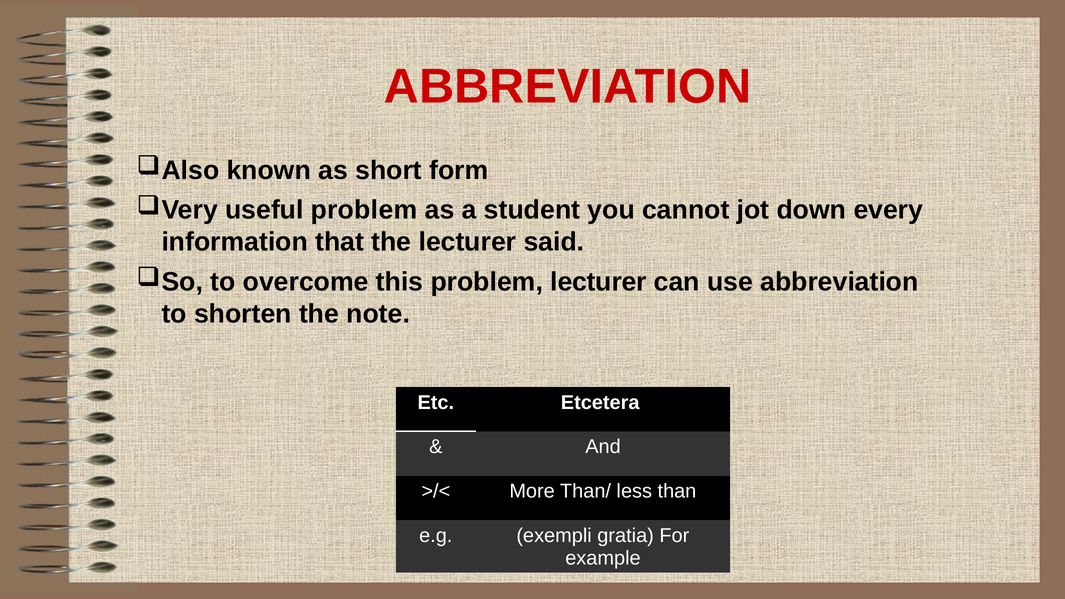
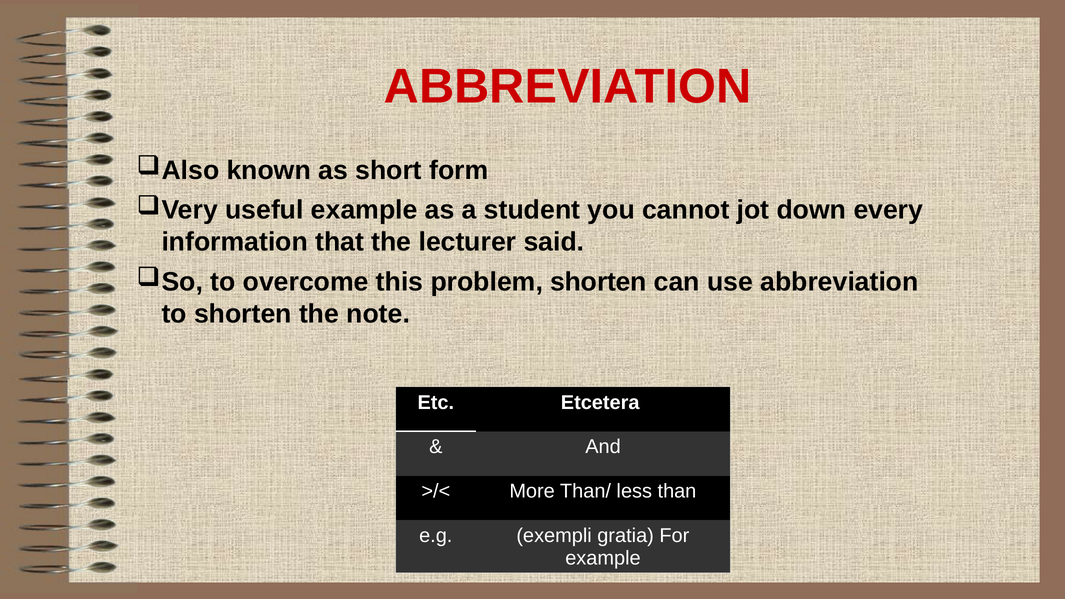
useful problem: problem -> example
problem lecturer: lecturer -> shorten
